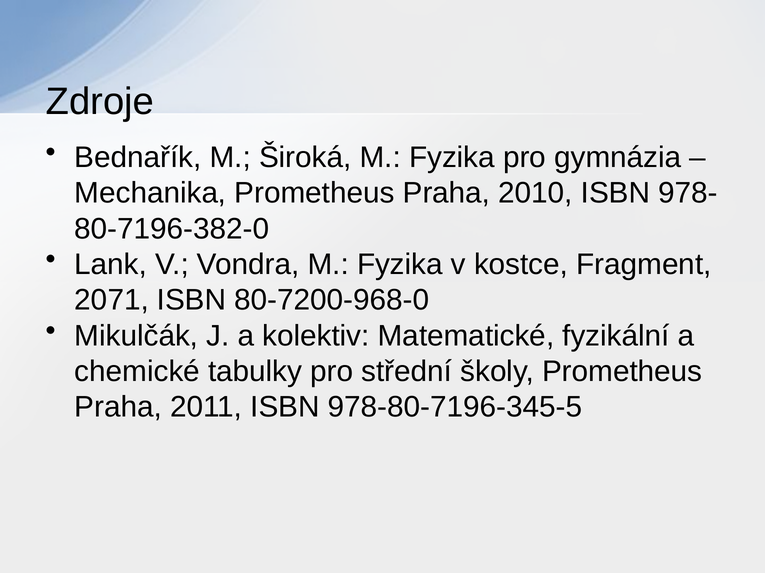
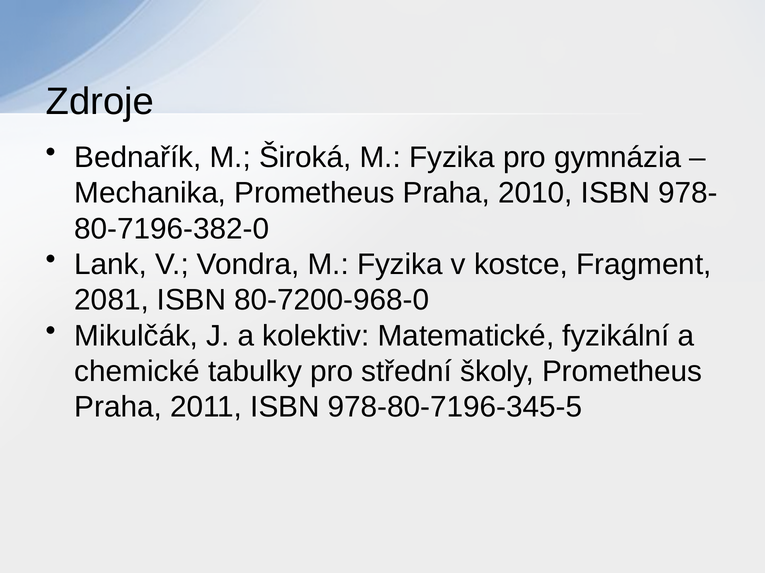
2071: 2071 -> 2081
